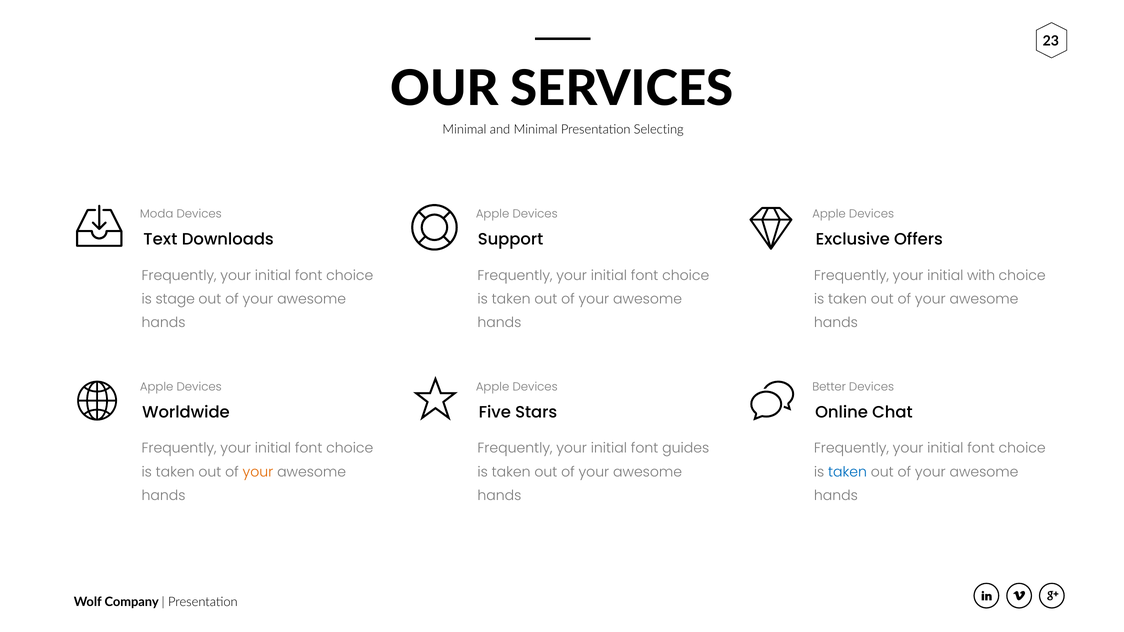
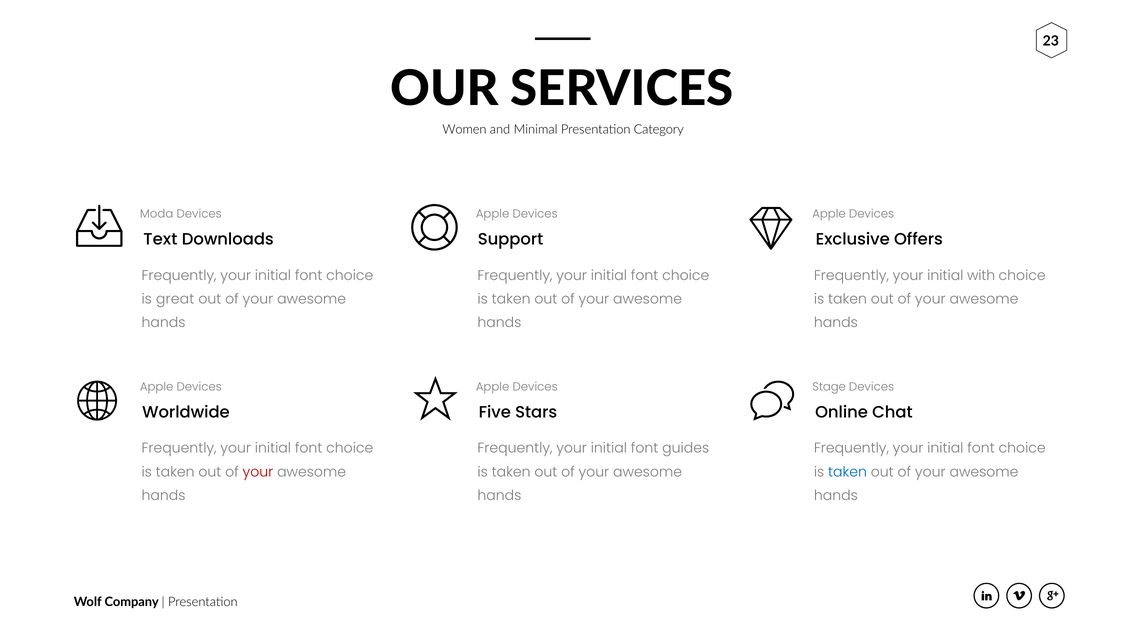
Minimal at (464, 130): Minimal -> Women
Selecting: Selecting -> Category
stage: stage -> great
Better: Better -> Stage
your at (258, 472) colour: orange -> red
